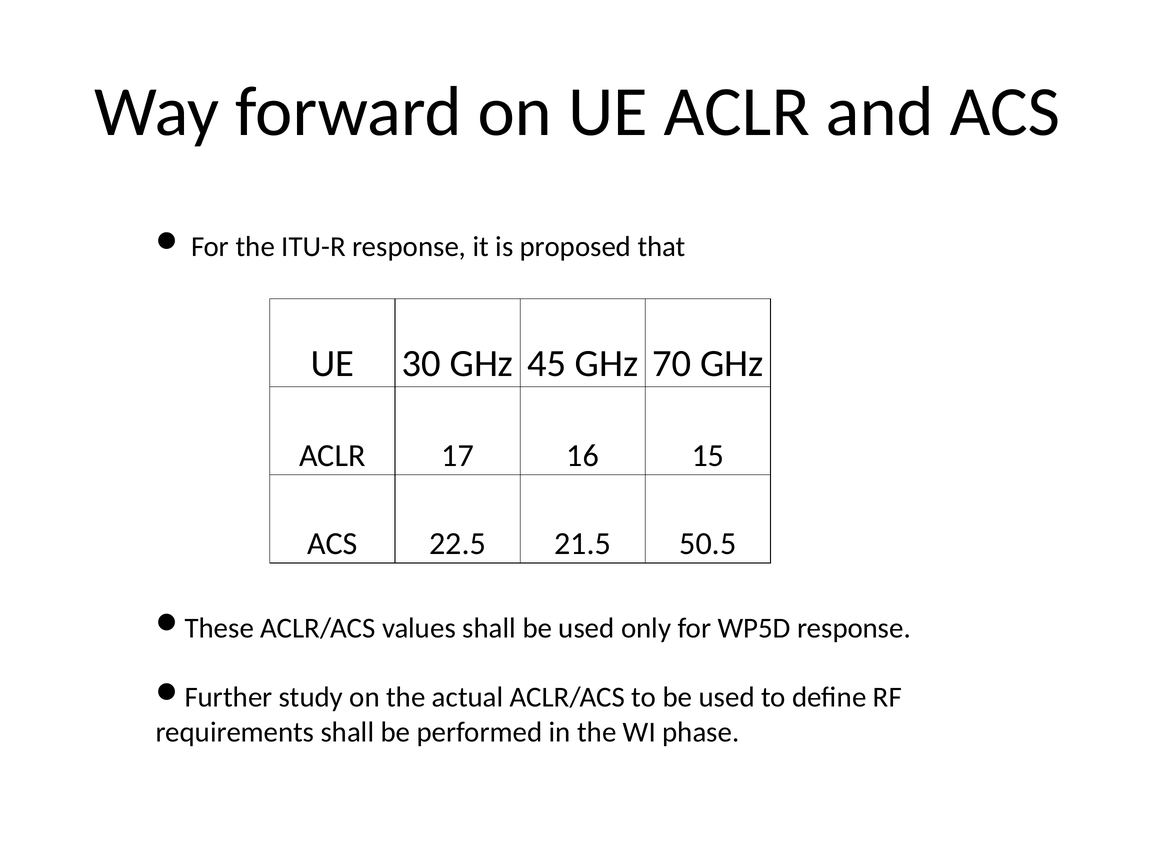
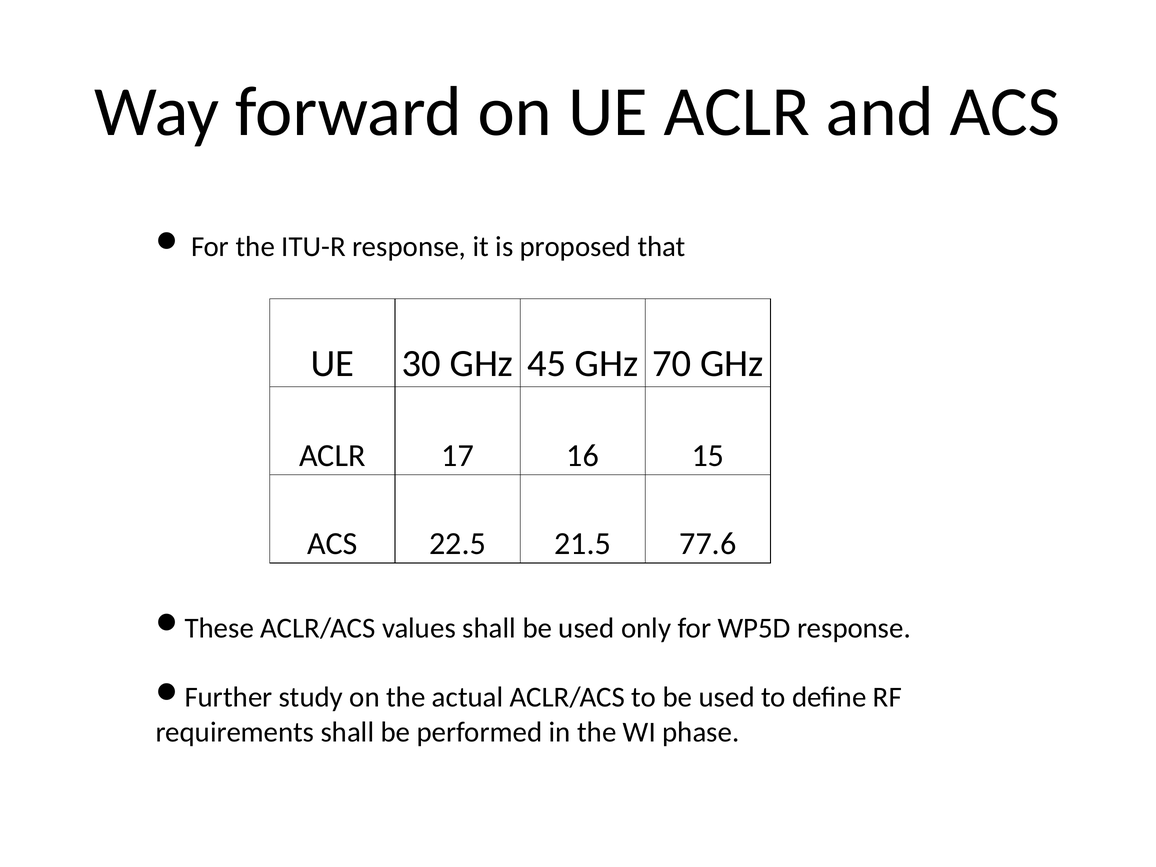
50.5: 50.5 -> 77.6
